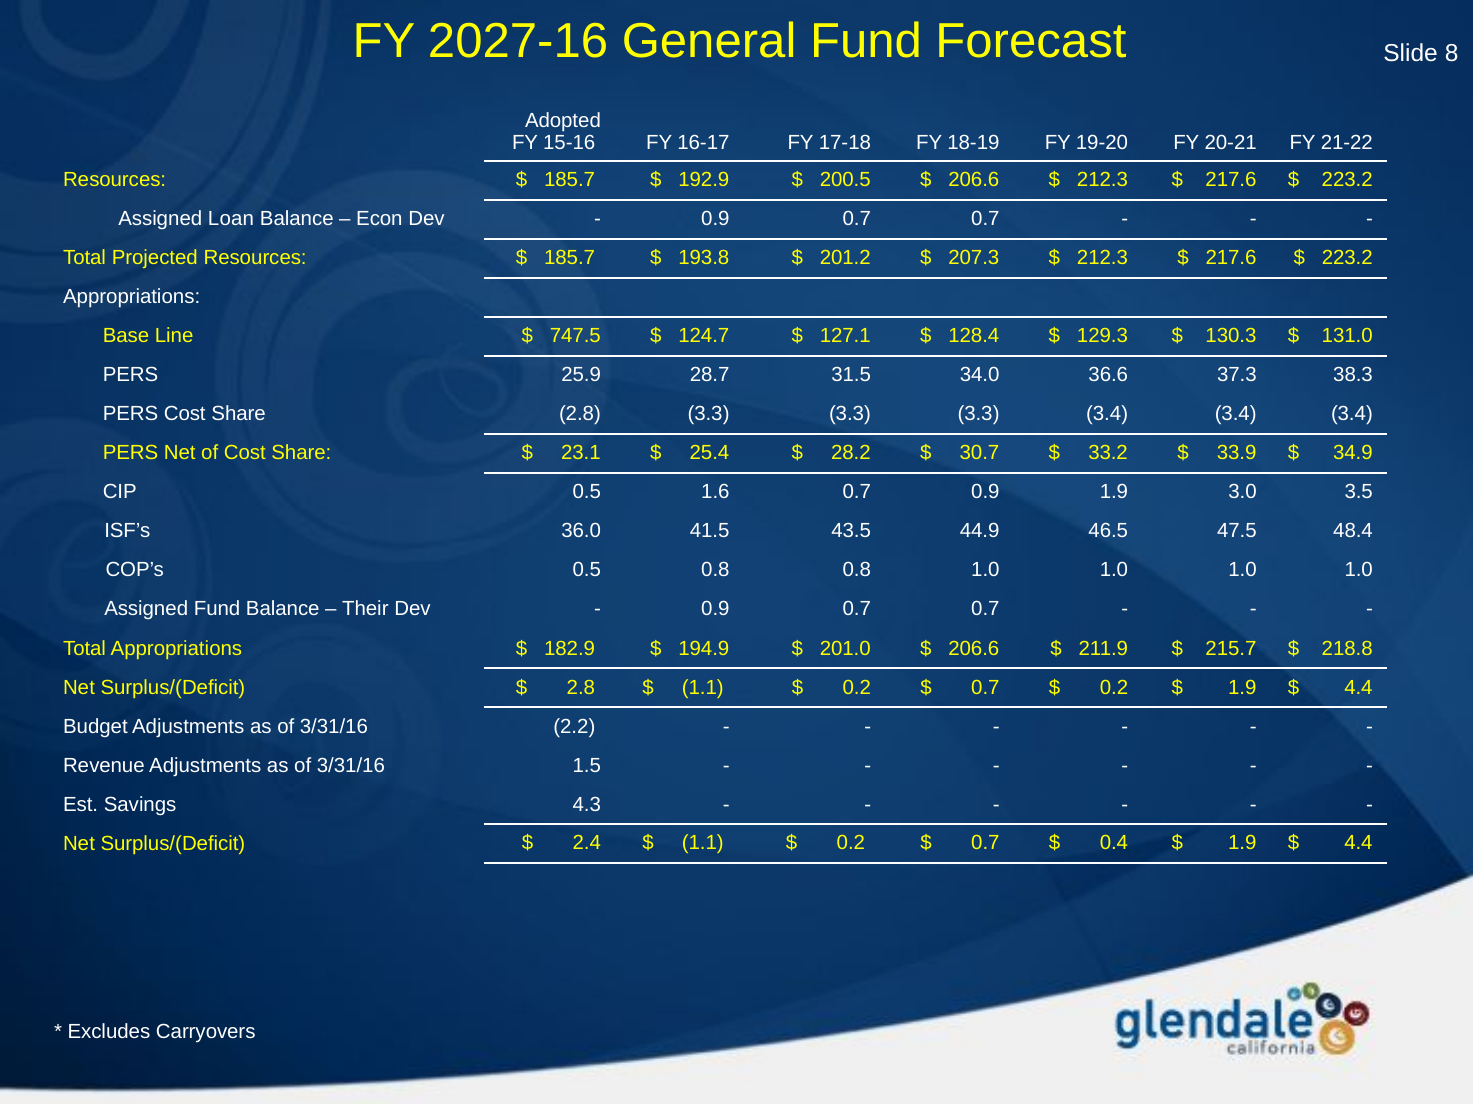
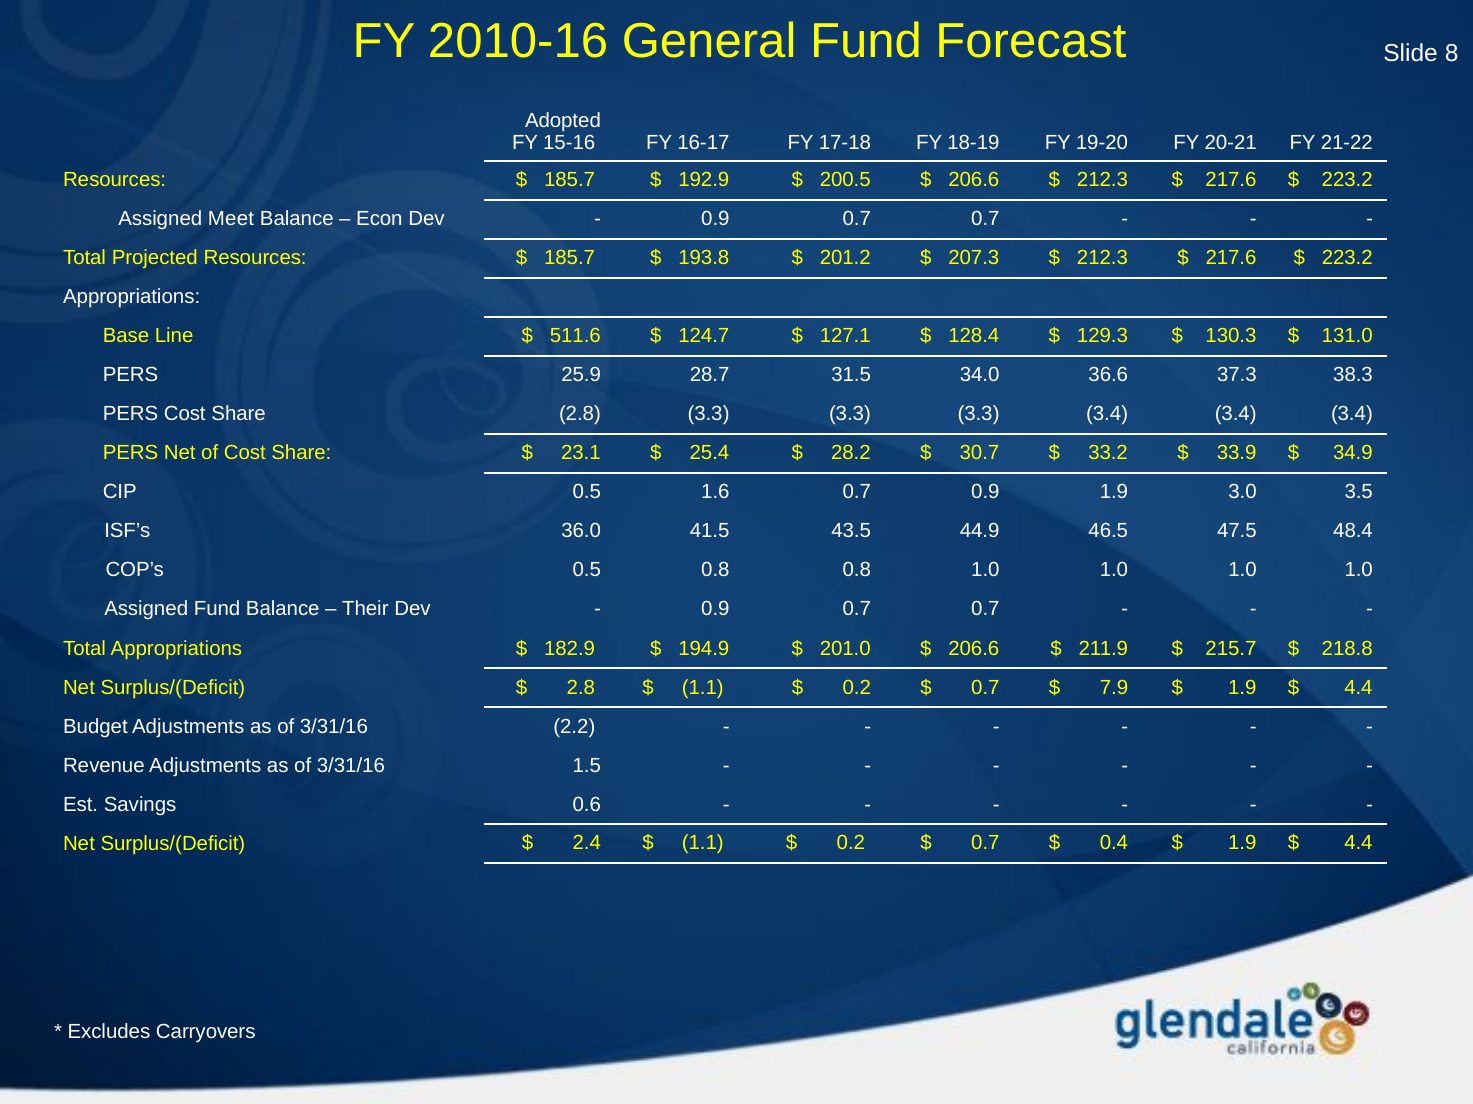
2027-16: 2027-16 -> 2010-16
Loan: Loan -> Meet
747.5: 747.5 -> 511.6
0.2 at (1114, 688): 0.2 -> 7.9
4.3: 4.3 -> 0.6
